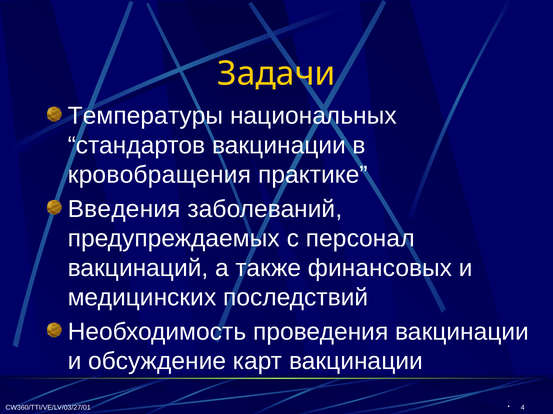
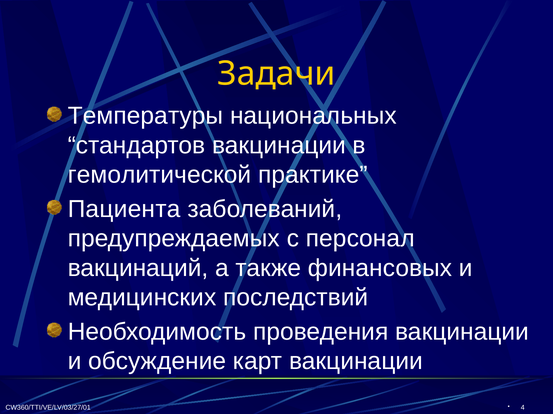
кровобращения: кровобращения -> гемолитической
Введения: Введения -> Пациента
